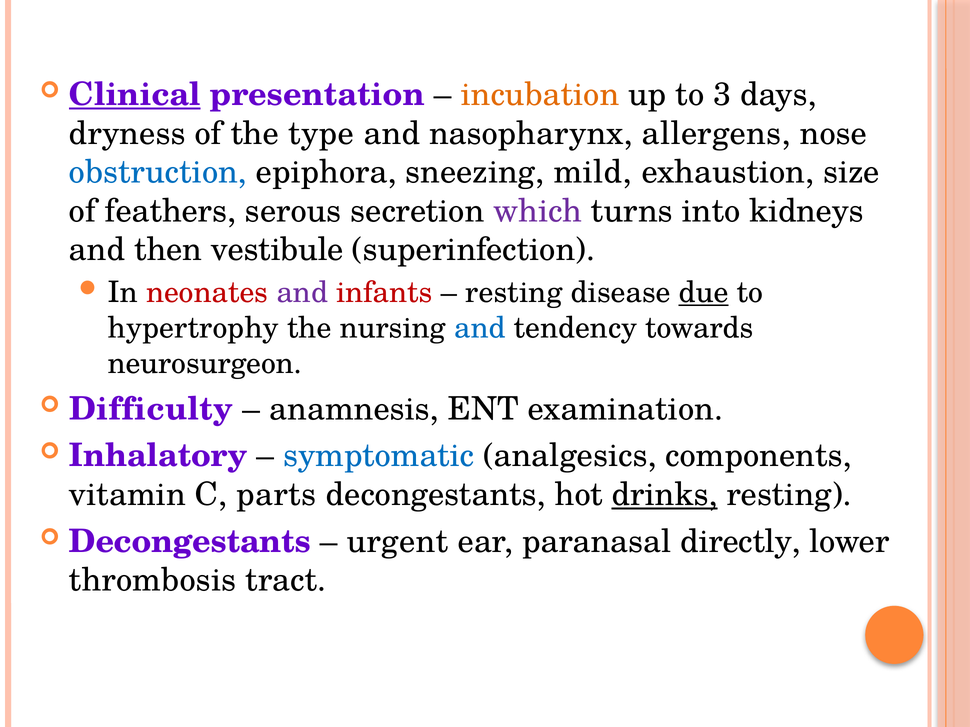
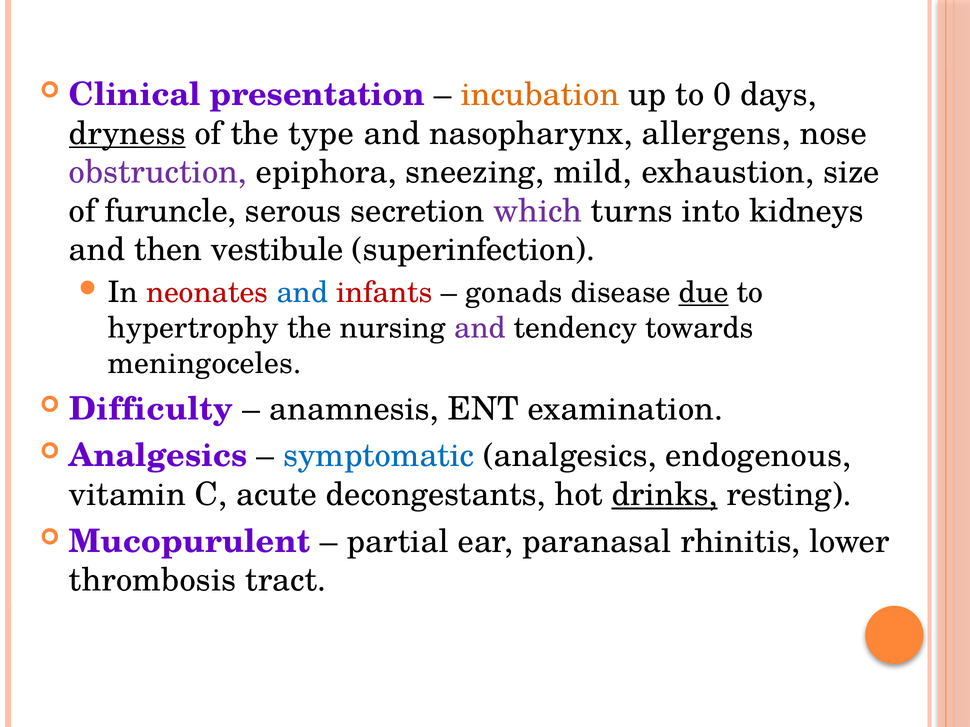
Clinical underline: present -> none
3: 3 -> 0
dryness underline: none -> present
obstruction colour: blue -> purple
feathers: feathers -> furuncle
and at (302, 293) colour: purple -> blue
resting at (514, 293): resting -> gonads
and at (480, 328) colour: blue -> purple
neurosurgeon: neurosurgeon -> meningoceles
Inhalatory at (158, 456): Inhalatory -> Analgesics
components: components -> endogenous
parts: parts -> acute
Decongestants at (190, 542): Decongestants -> Mucopurulent
urgent: urgent -> partial
directly: directly -> rhinitis
